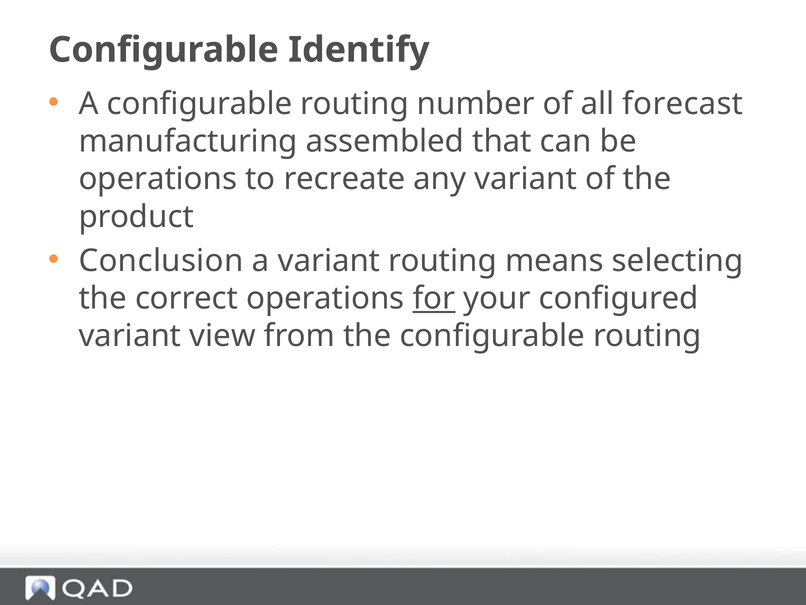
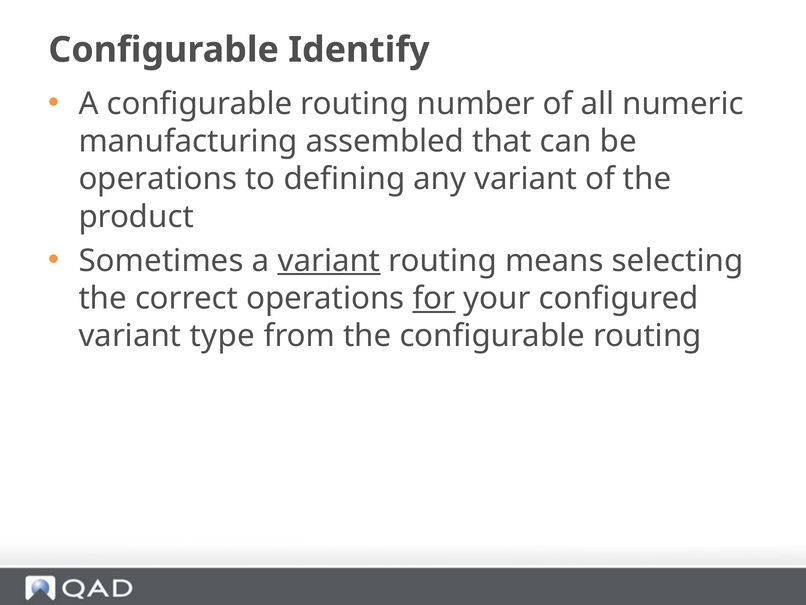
forecast: forecast -> numeric
recreate: recreate -> defining
Conclusion: Conclusion -> Sometimes
variant at (329, 260) underline: none -> present
view: view -> type
